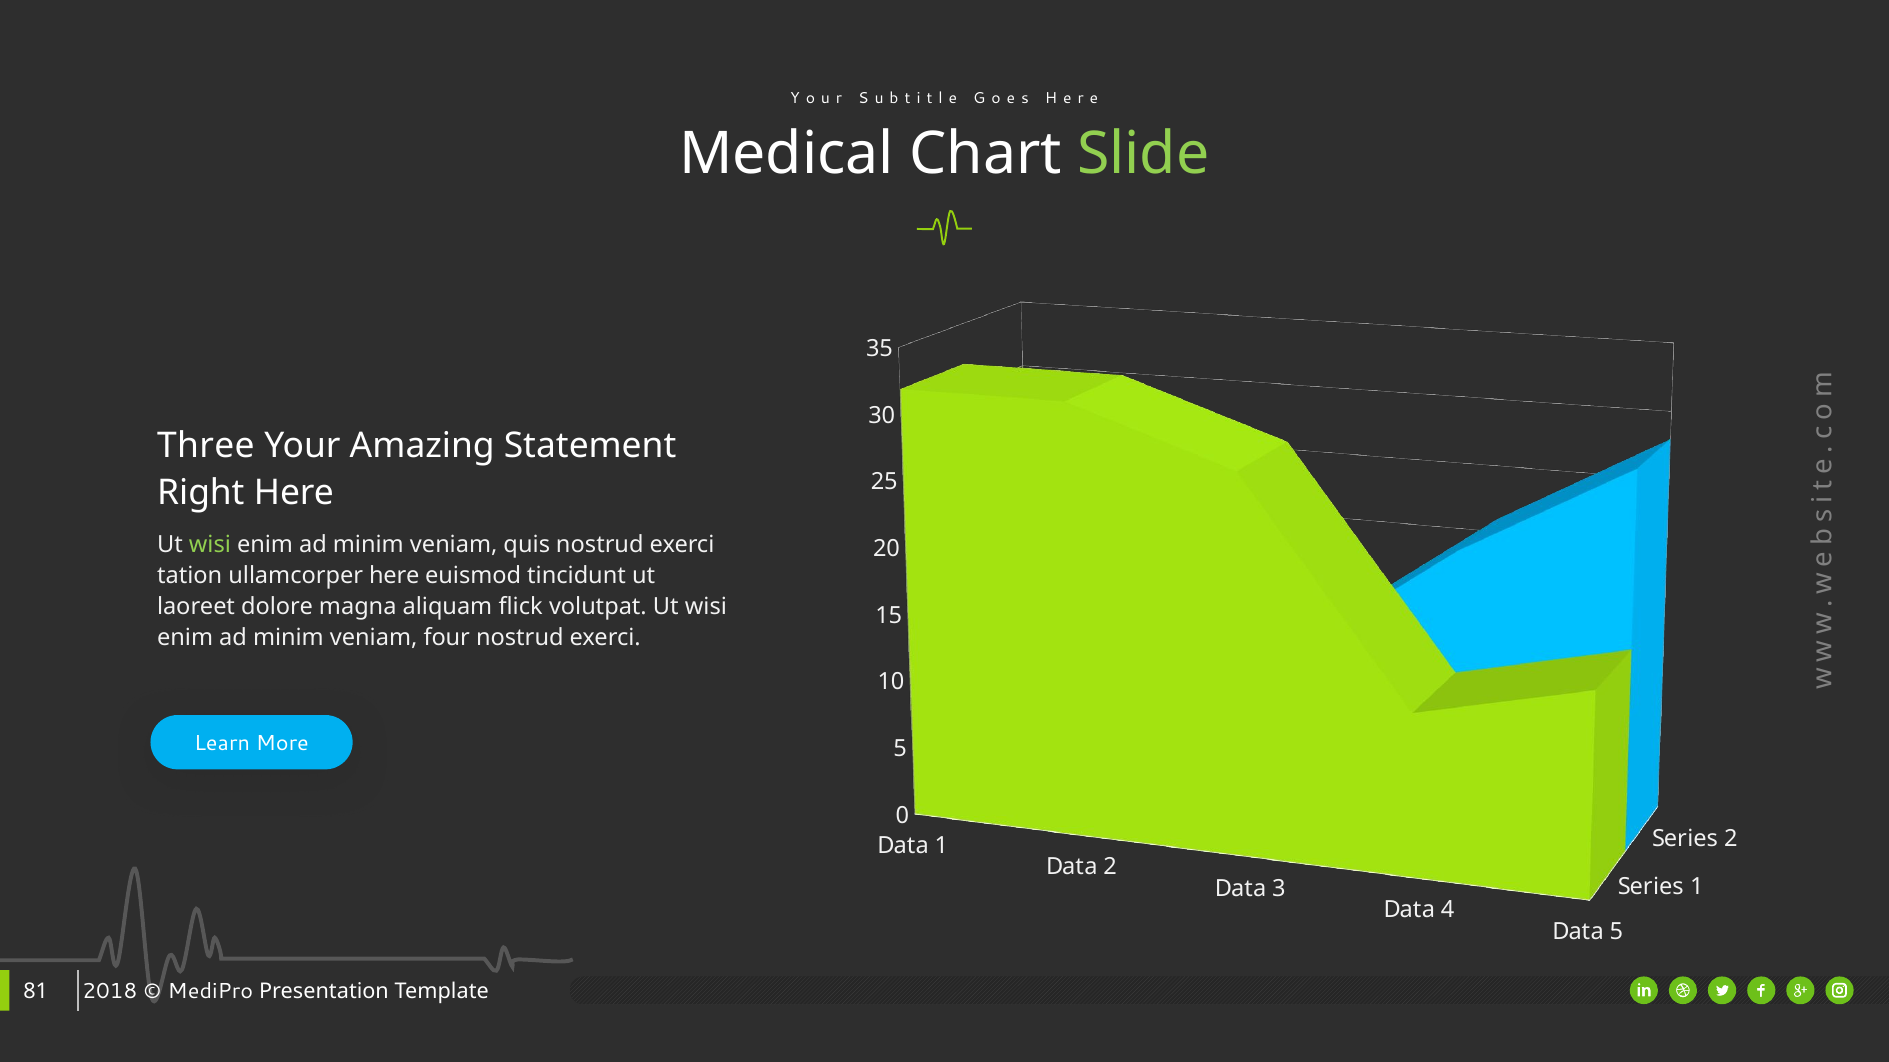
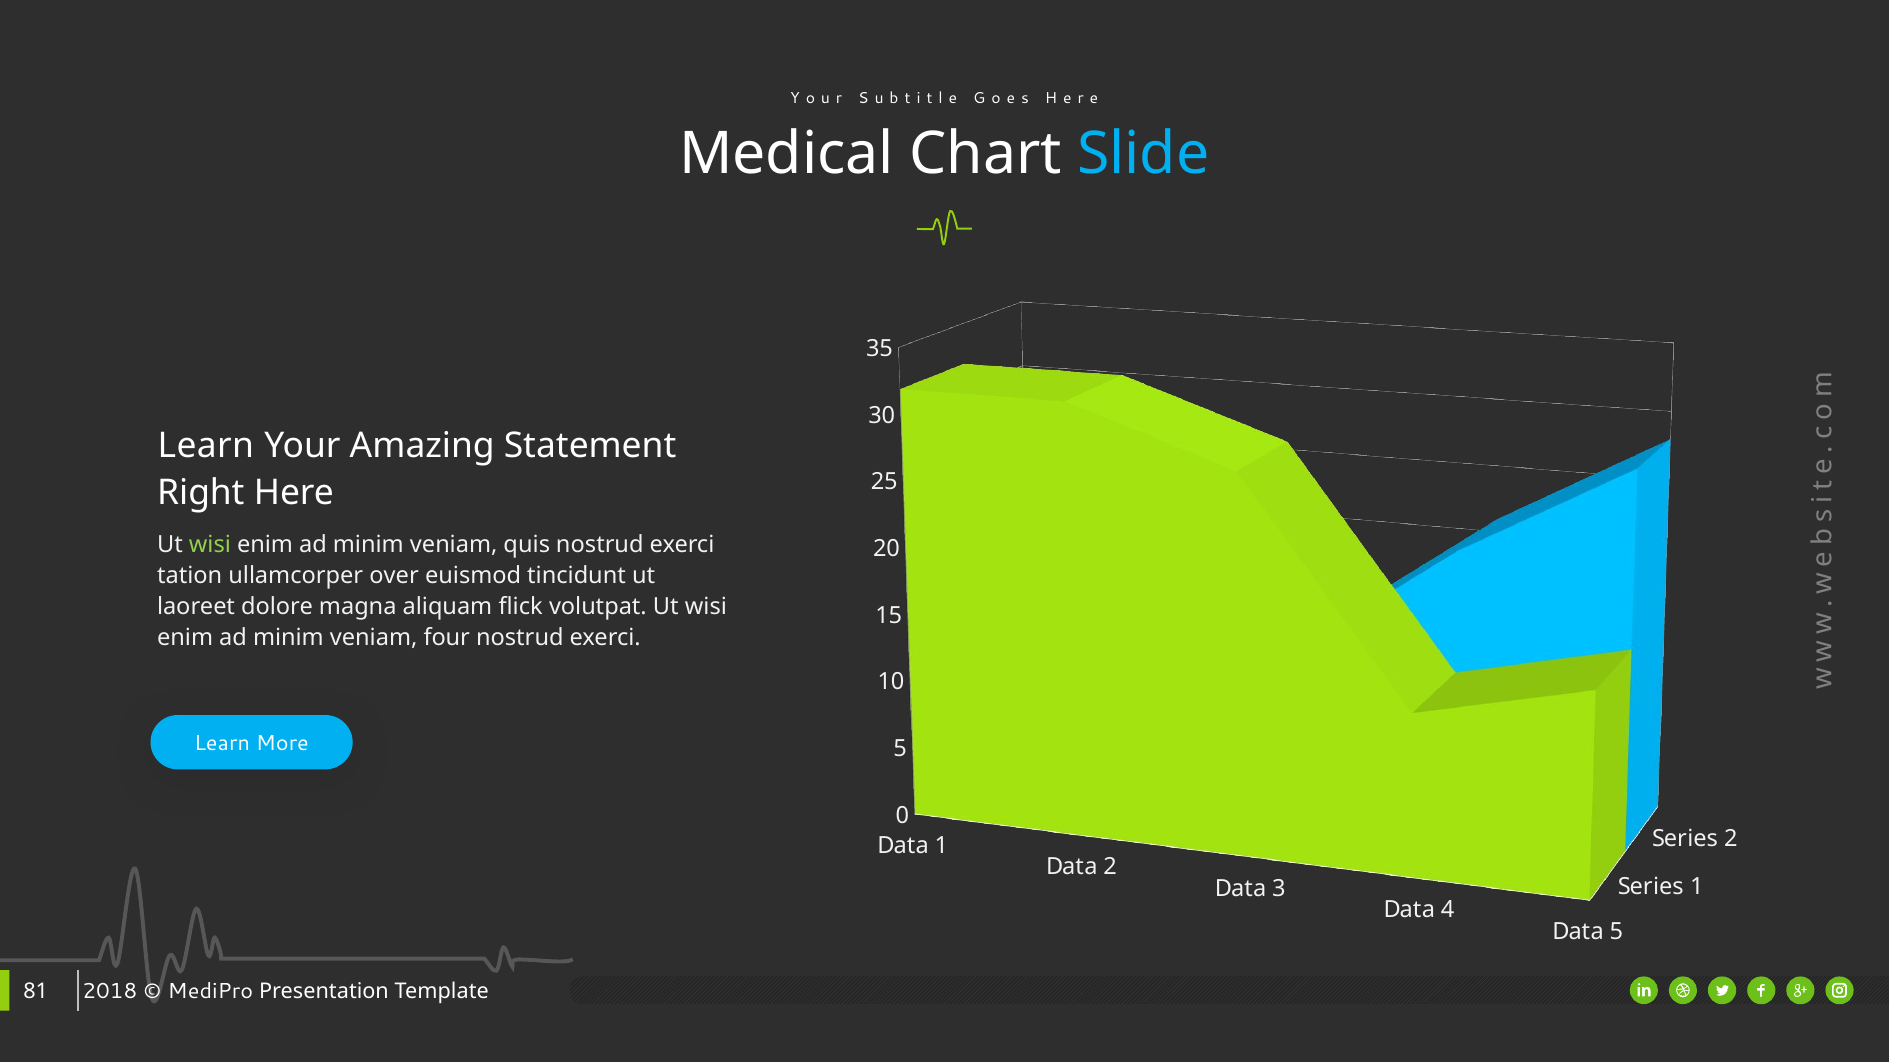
Slide colour: light green -> light blue
Three at (206, 446): Three -> Learn
ullamcorper here: here -> over
